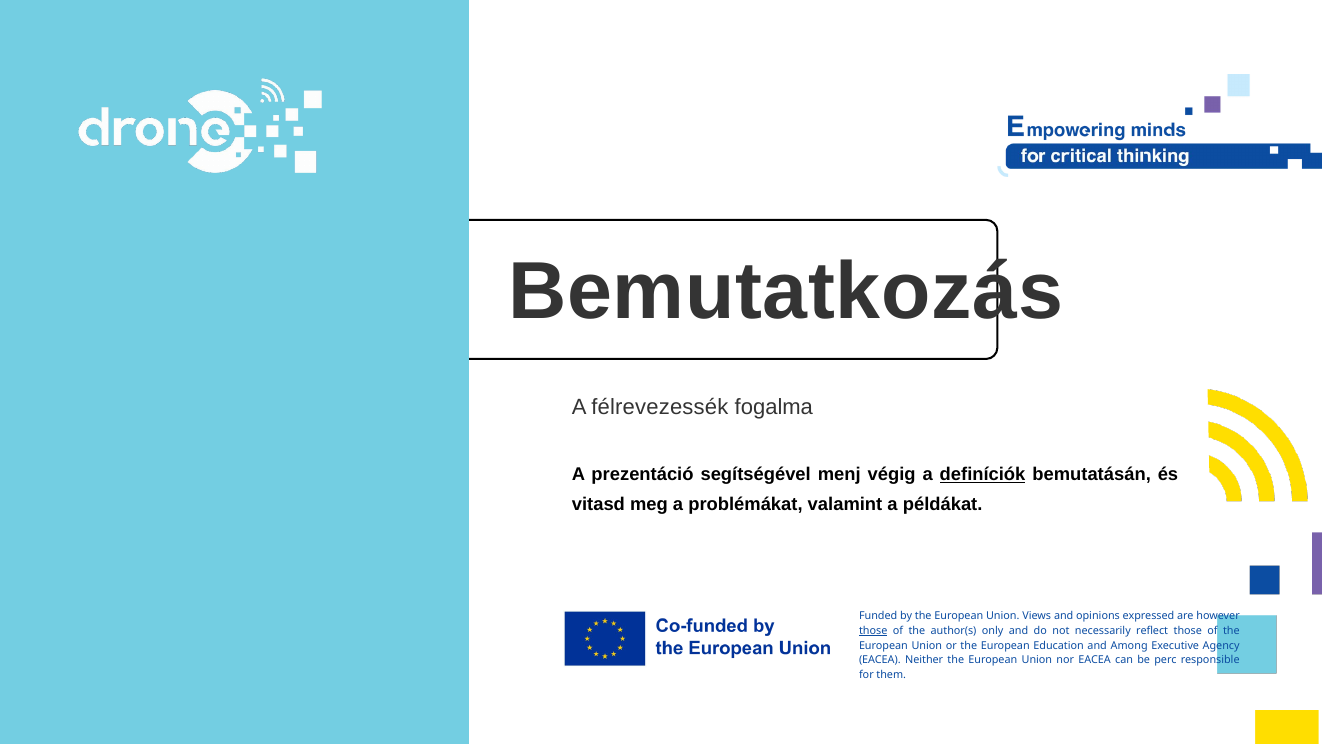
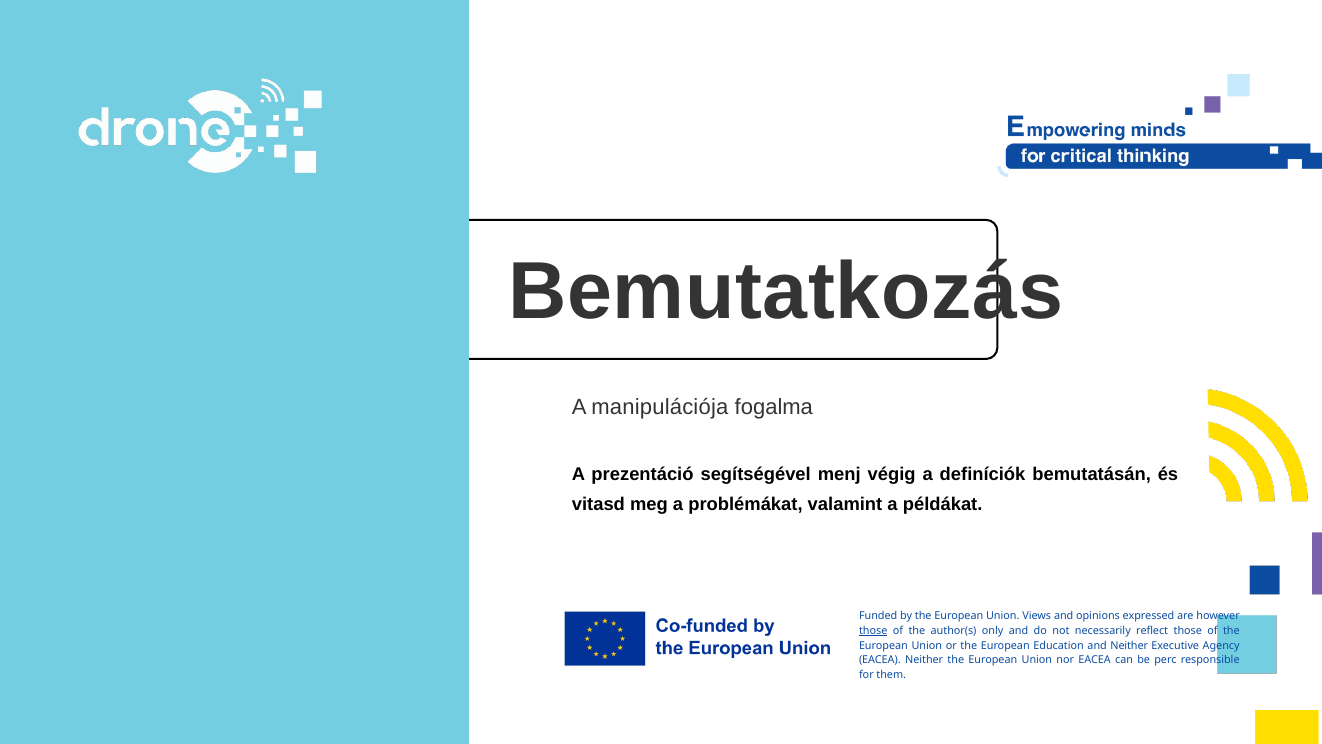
félrevezessék: félrevezessék -> manipulációja
definíciók underline: present -> none
and Among: Among -> Neither
